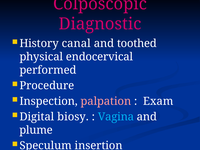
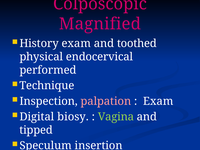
Diagnostic: Diagnostic -> Magnified
History canal: canal -> exam
Procedure: Procedure -> Technique
Vagina colour: light blue -> light green
plume: plume -> tipped
